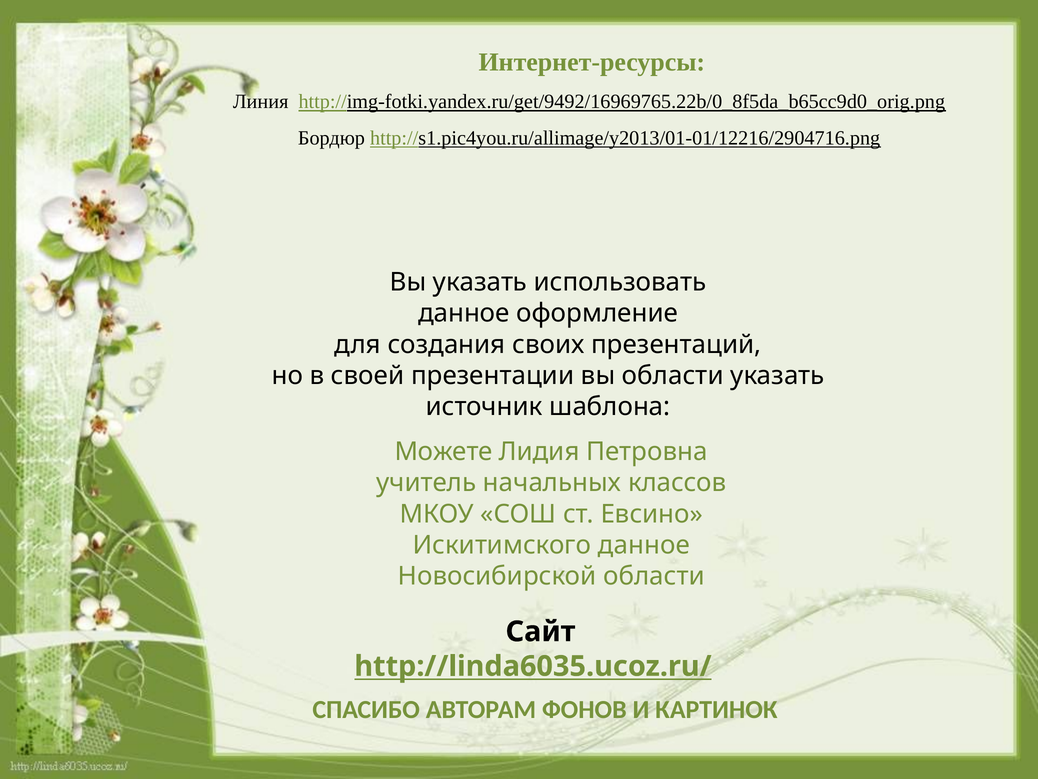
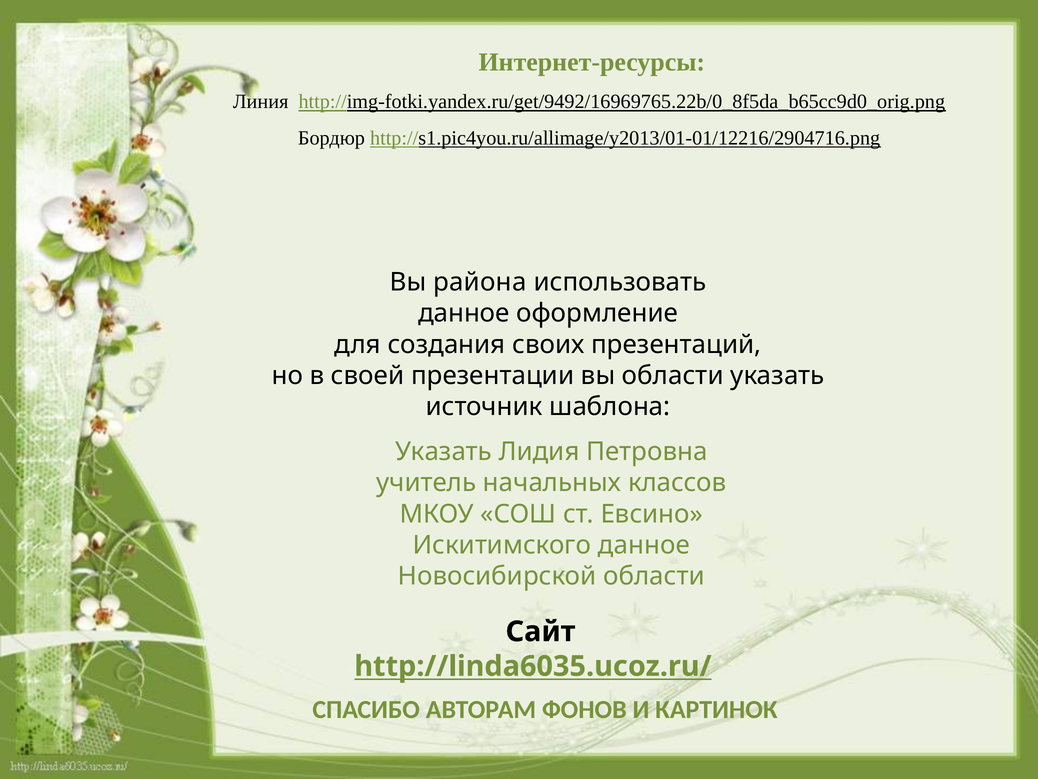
Вы указать: указать -> района
Можете at (444, 451): Можете -> Указать
